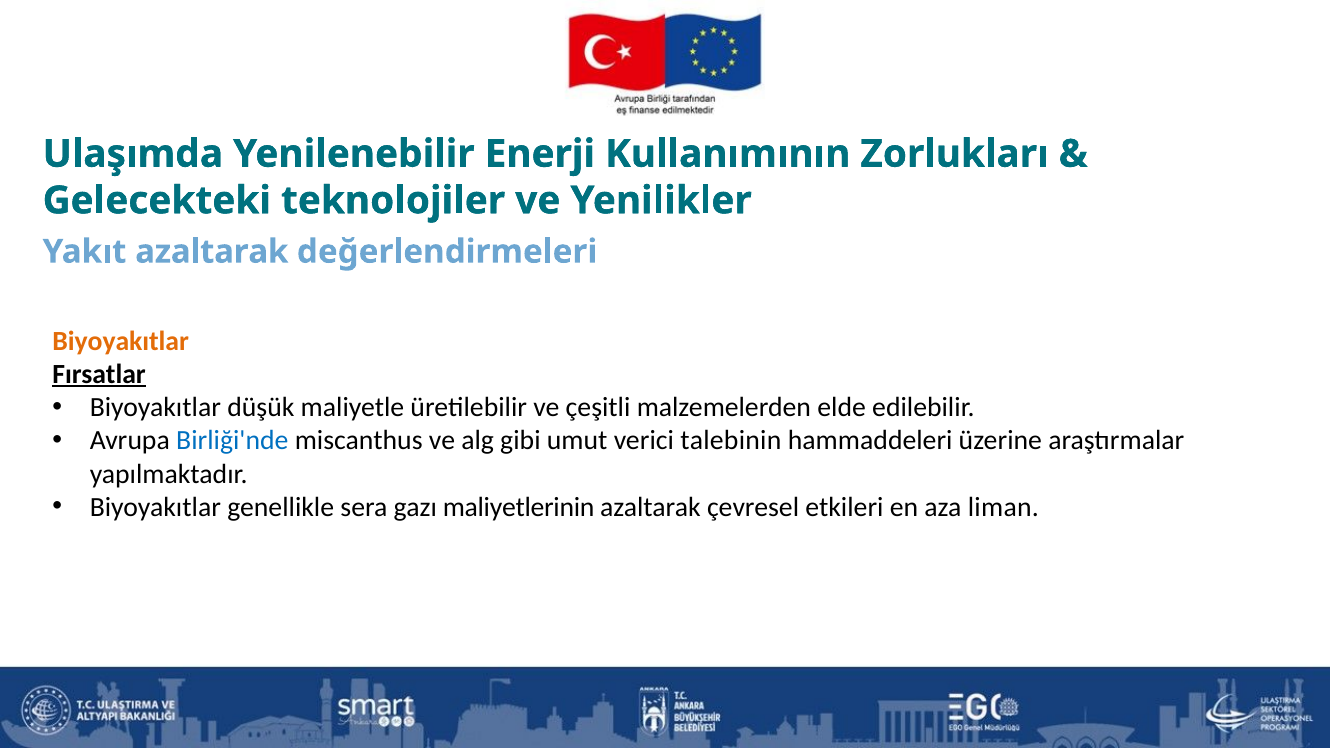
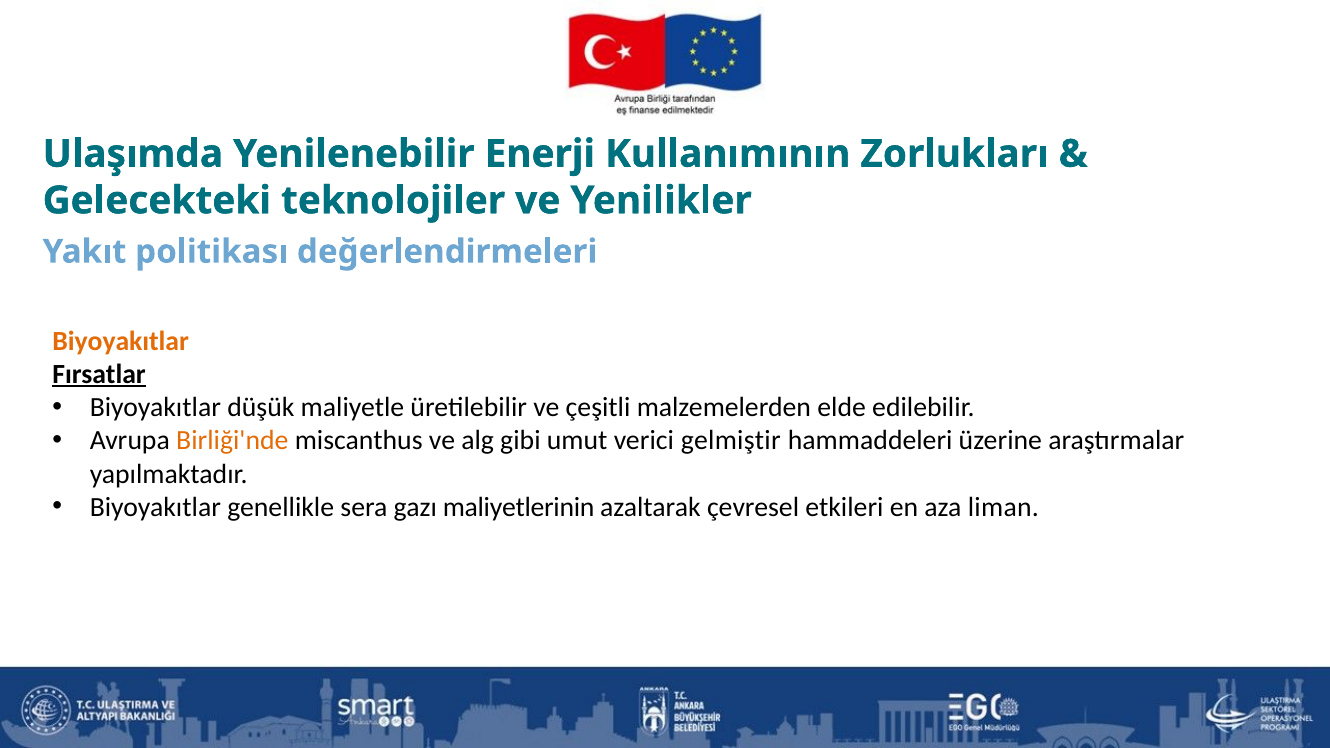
Yakıt azaltarak: azaltarak -> politikası
Birliği'nde colour: blue -> orange
talebinin: talebinin -> gelmiştir
